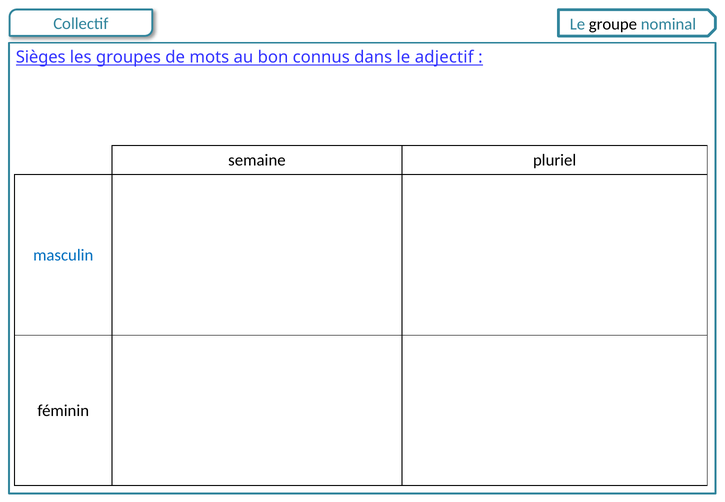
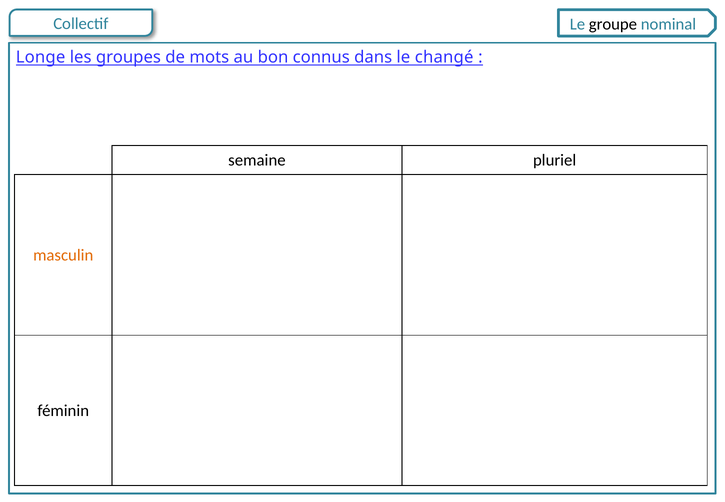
Sièges: Sièges -> Longe
adjectif: adjectif -> changé
masculin colour: blue -> orange
